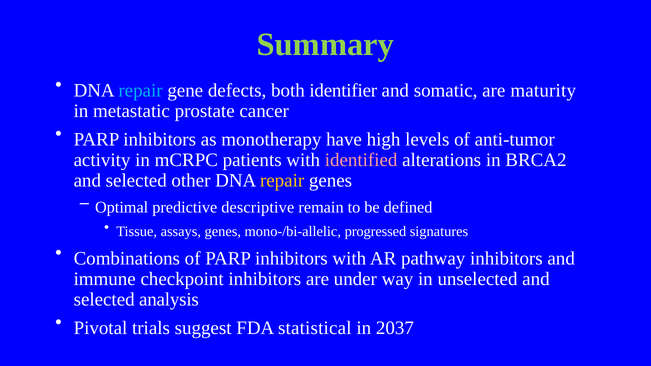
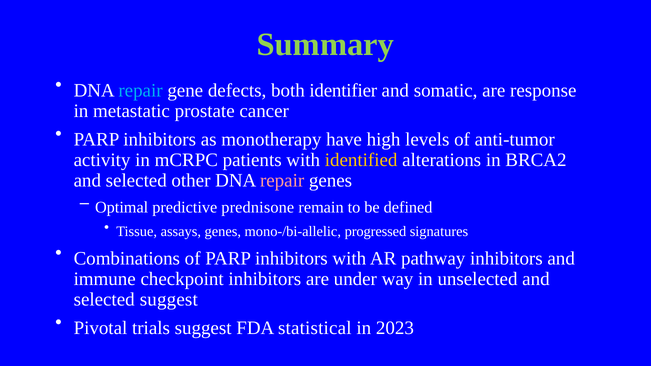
maturity: maturity -> response
identified colour: pink -> yellow
repair at (282, 181) colour: yellow -> pink
descriptive: descriptive -> prednisone
selected analysis: analysis -> suggest
2037: 2037 -> 2023
